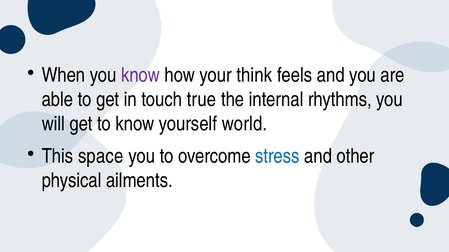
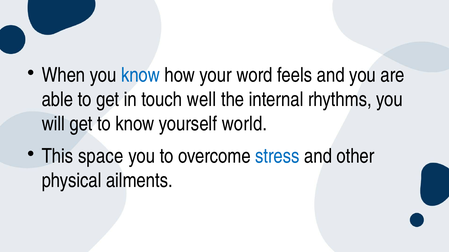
know at (141, 75) colour: purple -> blue
think: think -> word
true: true -> well
